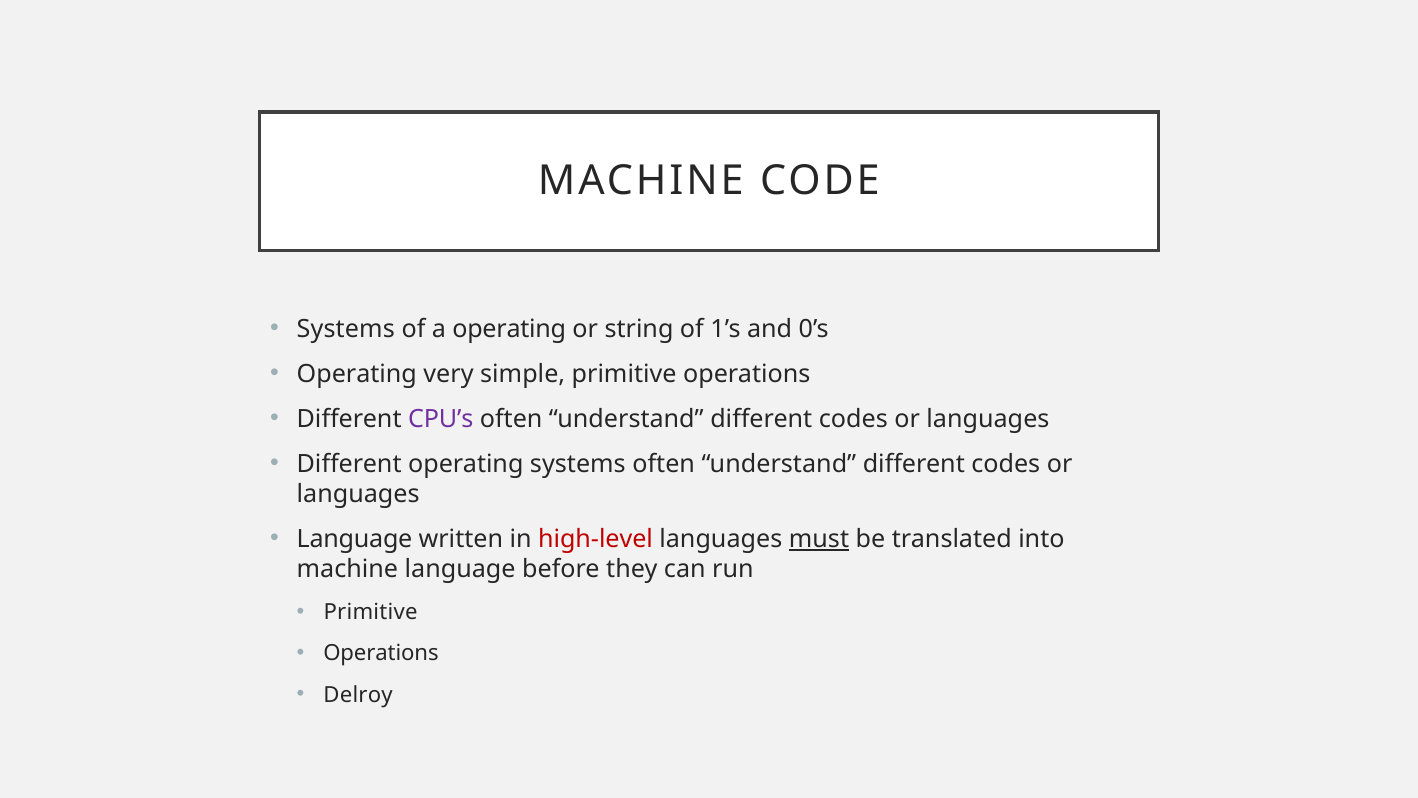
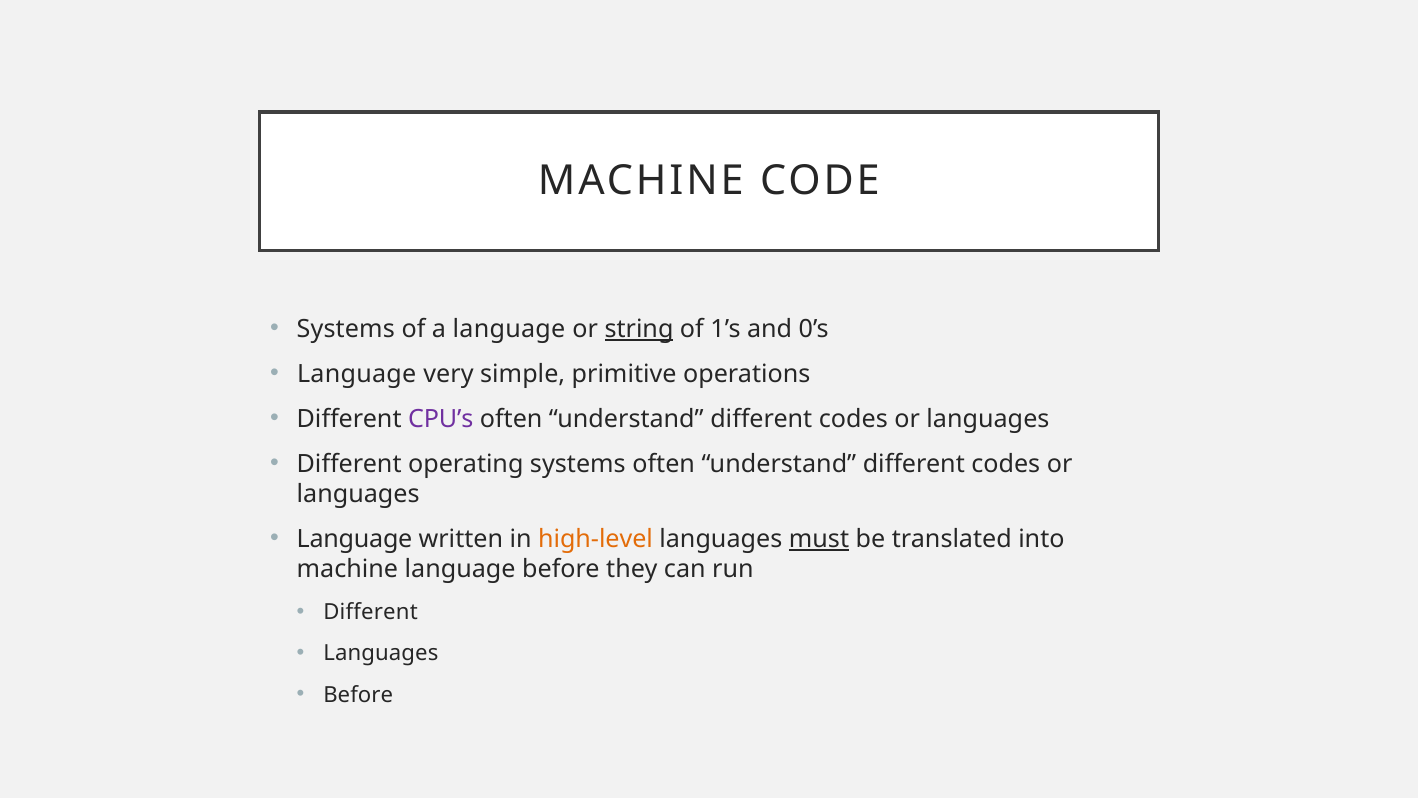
a operating: operating -> language
string underline: none -> present
Operating at (357, 374): Operating -> Language
high-level colour: red -> orange
Primitive at (371, 612): Primitive -> Different
Operations at (381, 653): Operations -> Languages
Delroy at (358, 695): Delroy -> Before
